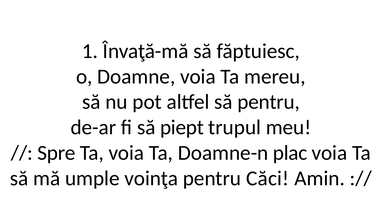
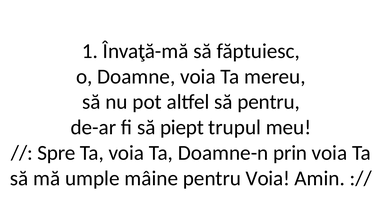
plac: plac -> prin
voinţa: voinţa -> mâine
pentru Căci: Căci -> Voia
